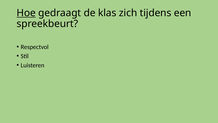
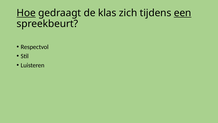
een underline: none -> present
